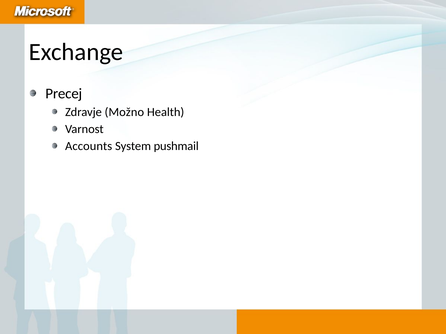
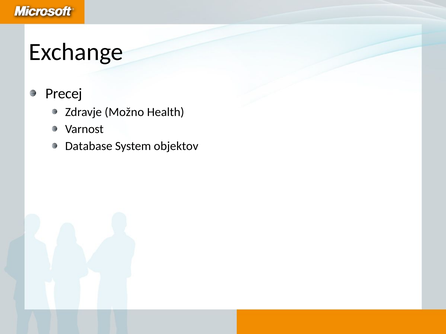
Accounts: Accounts -> Database
pushmail: pushmail -> objektov
